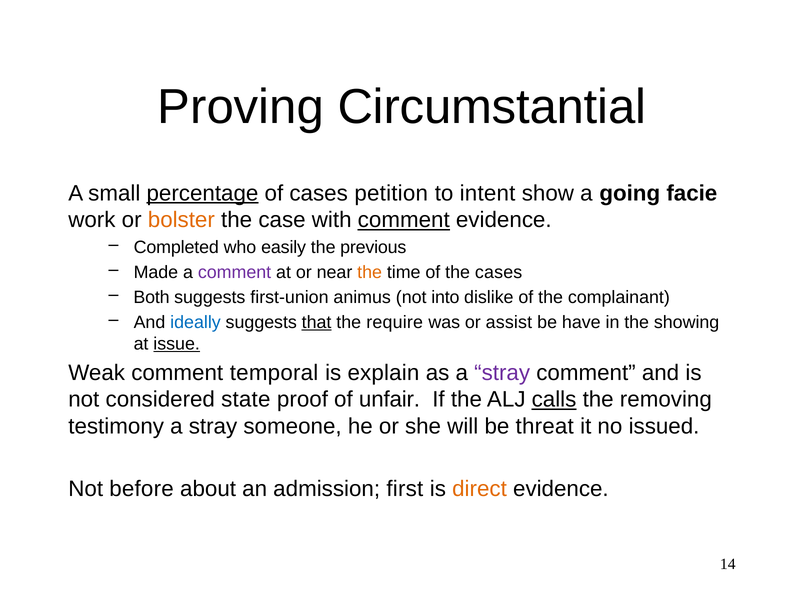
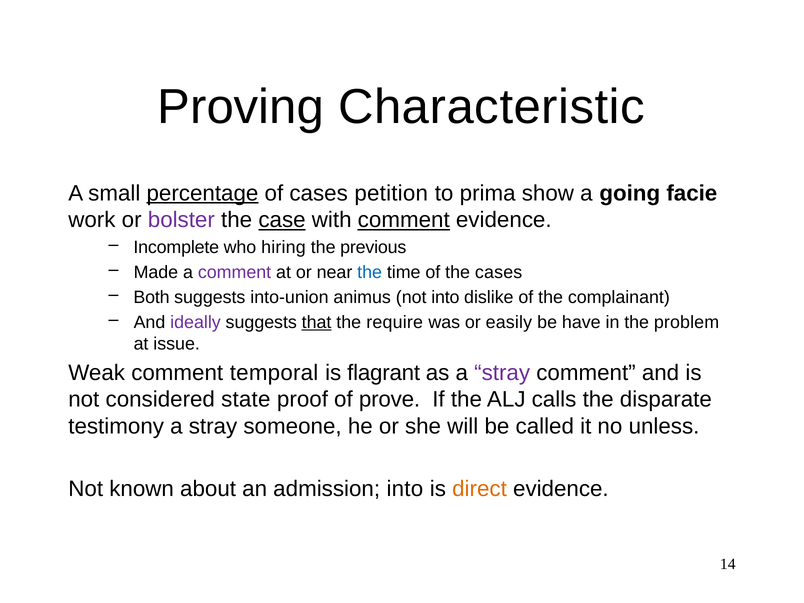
Circumstantial: Circumstantial -> Characteristic
intent: intent -> prima
bolster colour: orange -> purple
case underline: none -> present
Completed: Completed -> Incomplete
easily: easily -> hiring
the at (370, 272) colour: orange -> blue
first-union: first-union -> into-union
ideally colour: blue -> purple
assist: assist -> easily
showing: showing -> problem
issue underline: present -> none
explain: explain -> flagrant
unfair: unfair -> prove
calls underline: present -> none
removing: removing -> disparate
threat: threat -> called
issued: issued -> unless
before: before -> known
admission first: first -> into
